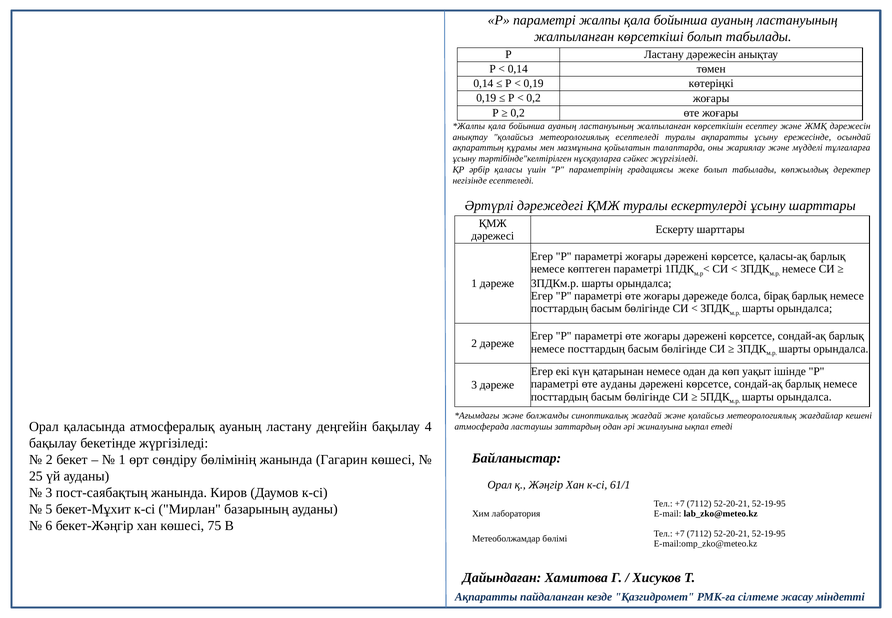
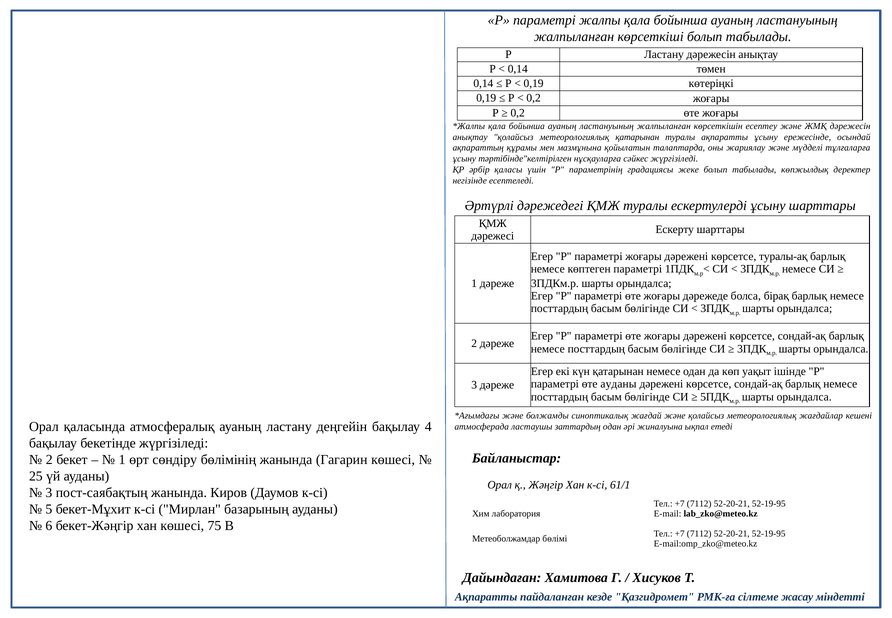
метеорологиялық есептеледі: есептеледі -> қатарынан
қаласы-ақ: қаласы-ақ -> туралы-ақ
